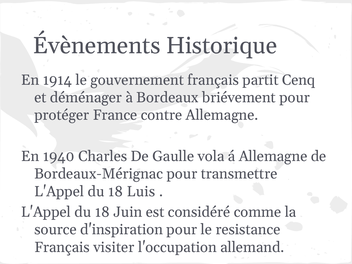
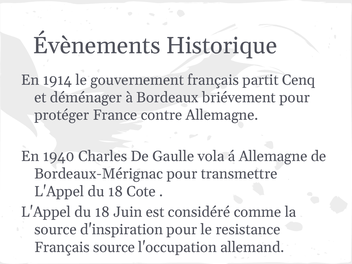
Luis: Luis -> Cote
Français visiter: visiter -> source
